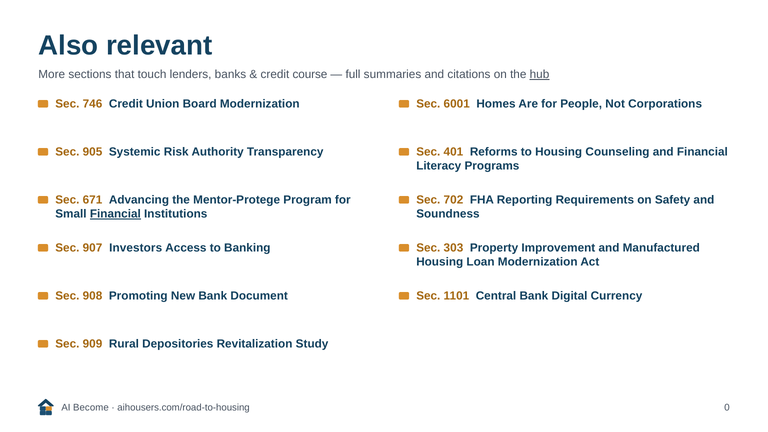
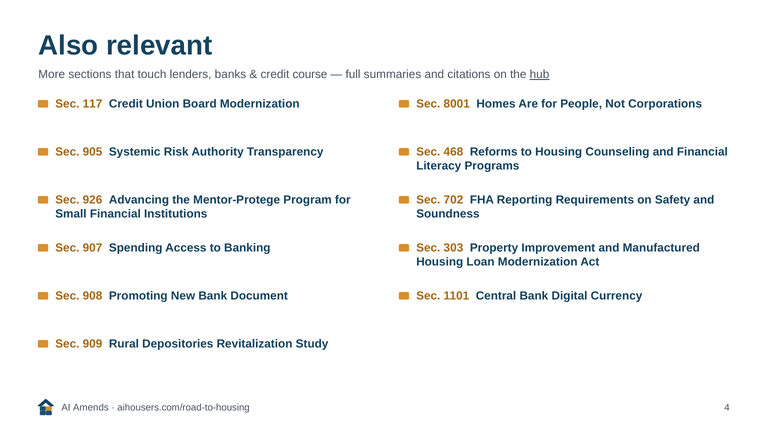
746: 746 -> 117
6001: 6001 -> 8001
401: 401 -> 468
671: 671 -> 926
Financial at (115, 214) underline: present -> none
Investors: Investors -> Spending
Become: Become -> Amends
0: 0 -> 4
